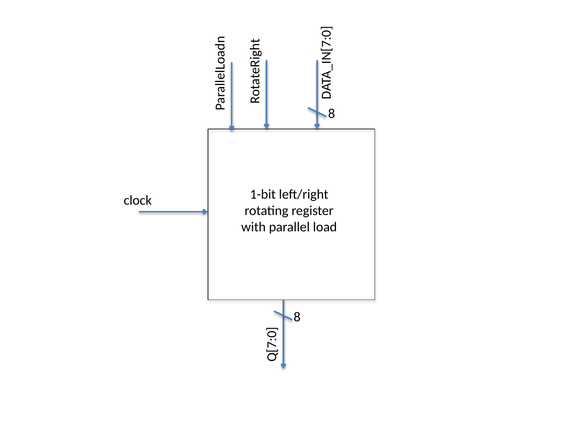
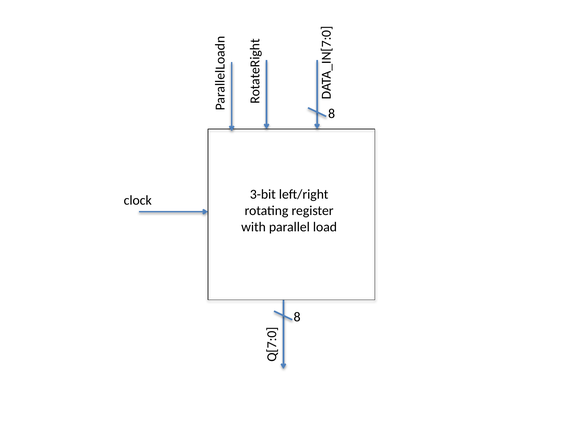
1-bit: 1-bit -> 3-bit
